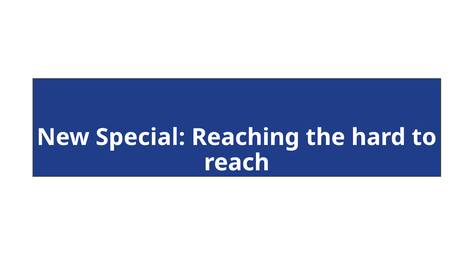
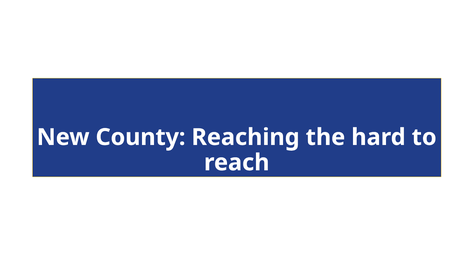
Special: Special -> County
